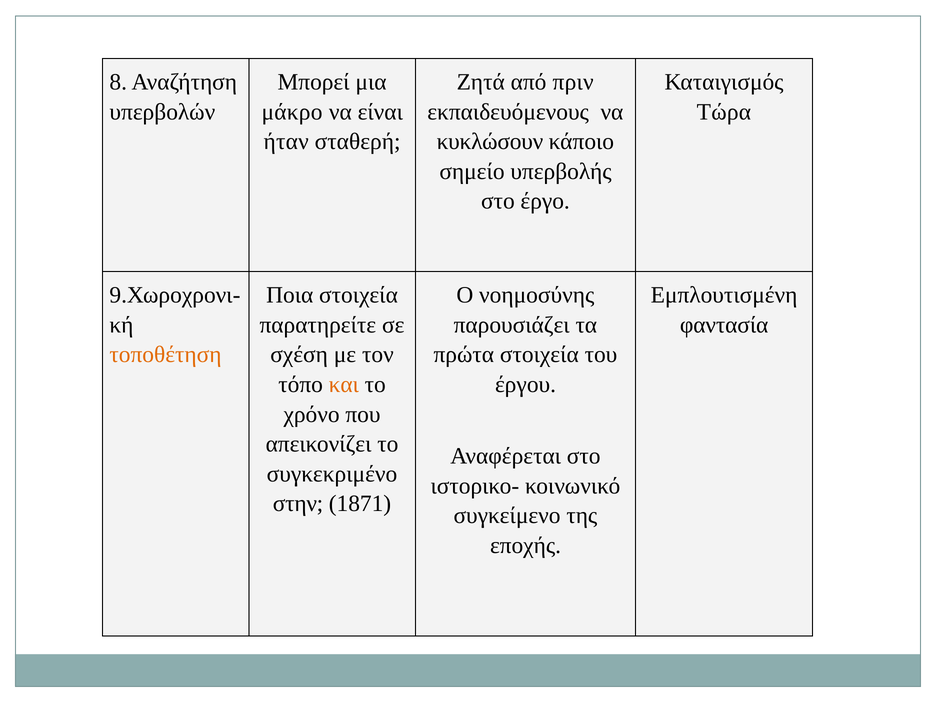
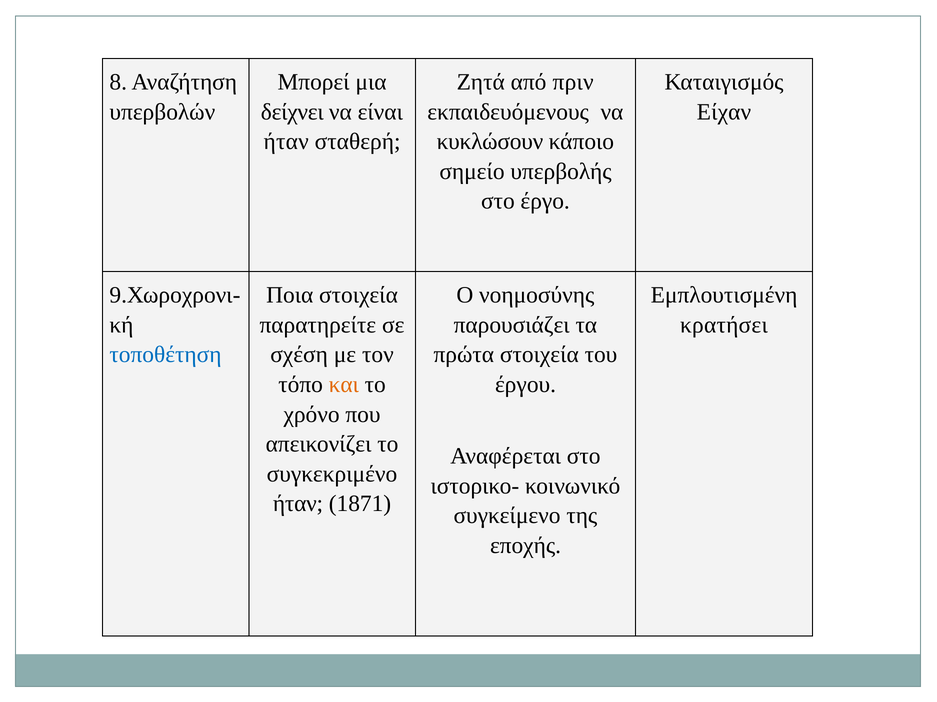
μάκρο: μάκρο -> δείχνει
Τώρα: Τώρα -> Είχαν
φαντασία: φαντασία -> κρατήσει
τοποθέτηση colour: orange -> blue
στην at (298, 504): στην -> ήταν
